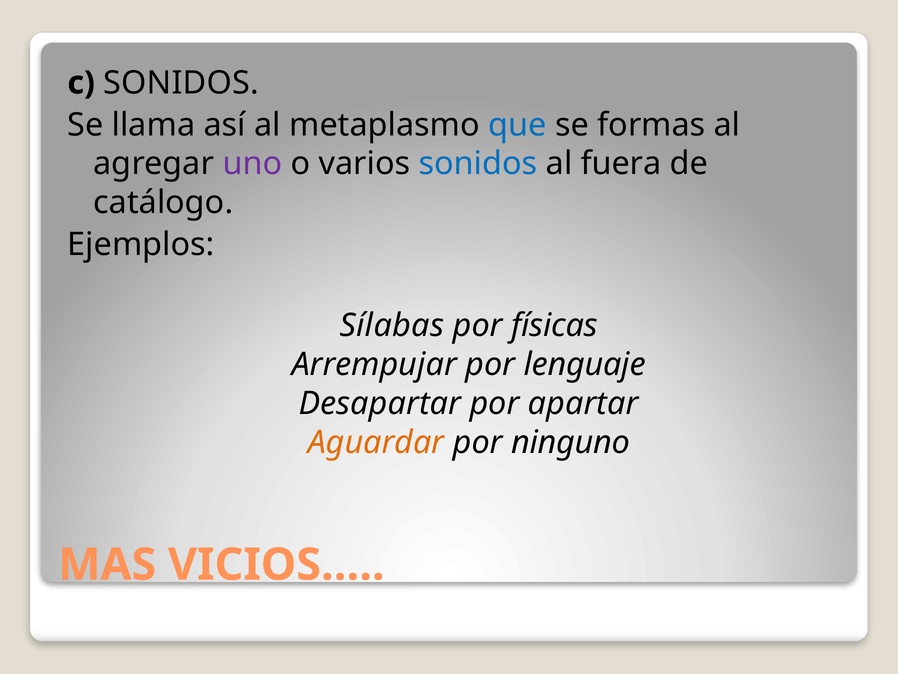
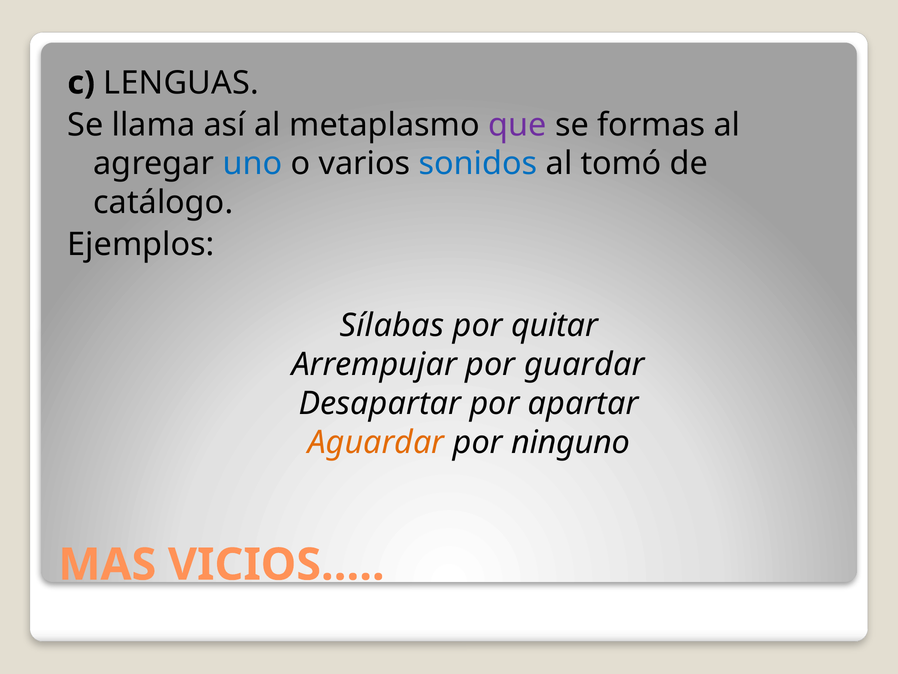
c SONIDOS: SONIDOS -> LENGUAS
que colour: blue -> purple
uno colour: purple -> blue
fuera: fuera -> tomó
físicas: físicas -> quitar
lenguaje: lenguaje -> guardar
